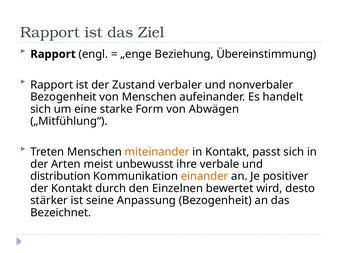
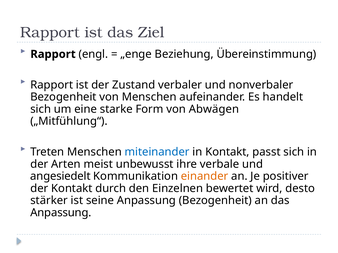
miteinander colour: orange -> blue
distribution: distribution -> angesiedelt
Bezeichnet at (61, 213): Bezeichnet -> Anpassung
